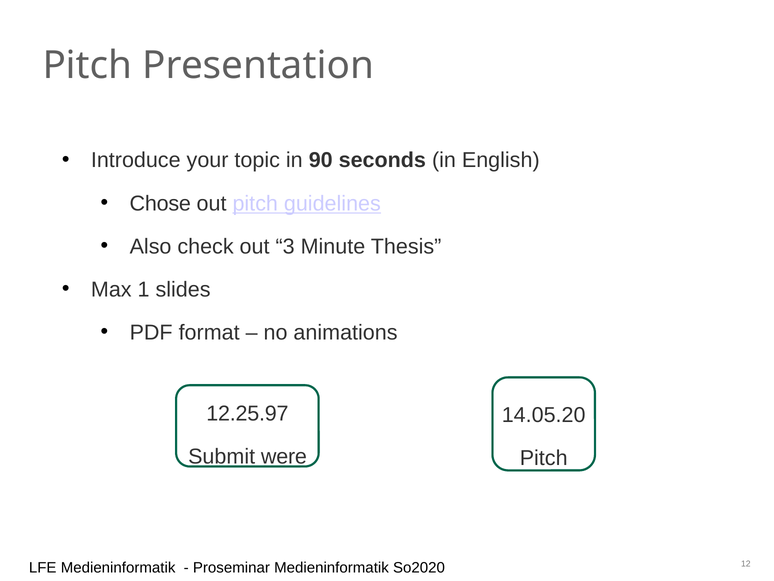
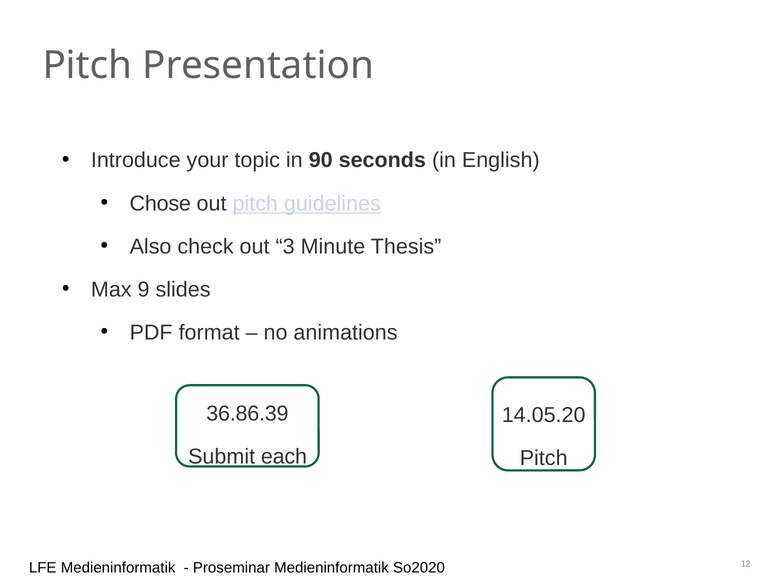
1: 1 -> 9
12.25.97: 12.25.97 -> 36.86.39
were: were -> each
